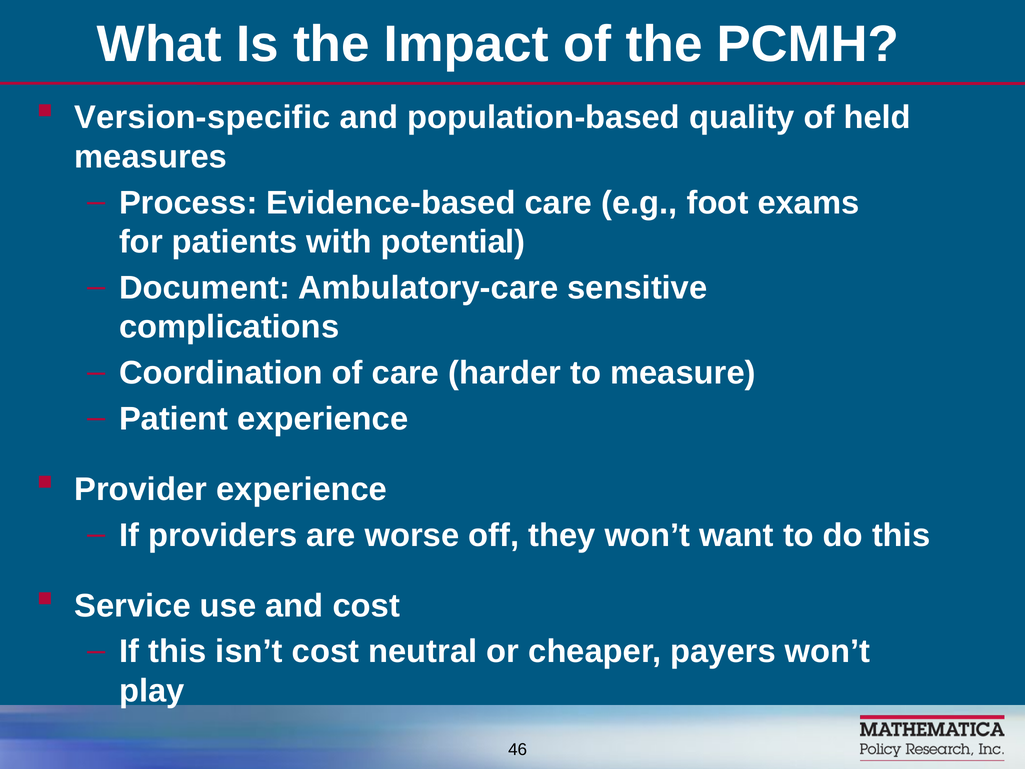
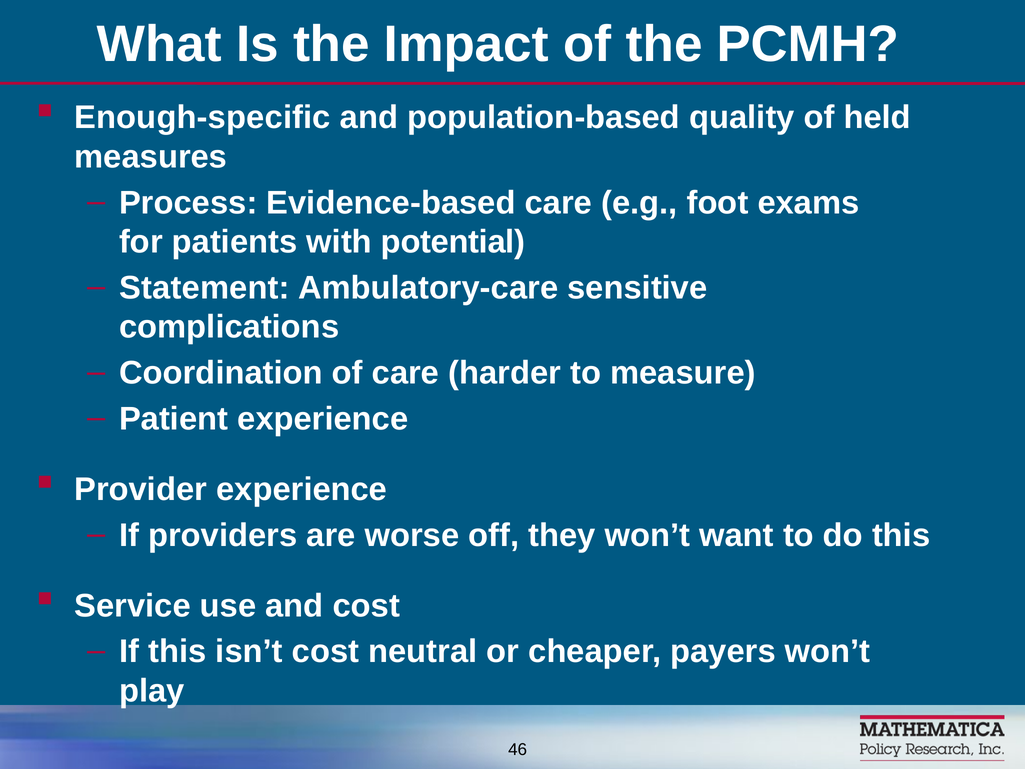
Version-specific: Version-specific -> Enough-specific
Document: Document -> Statement
